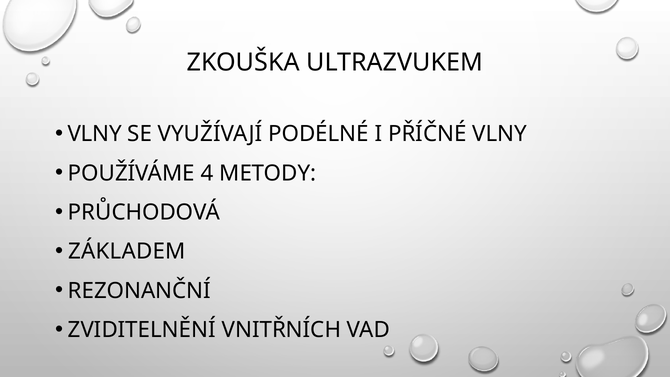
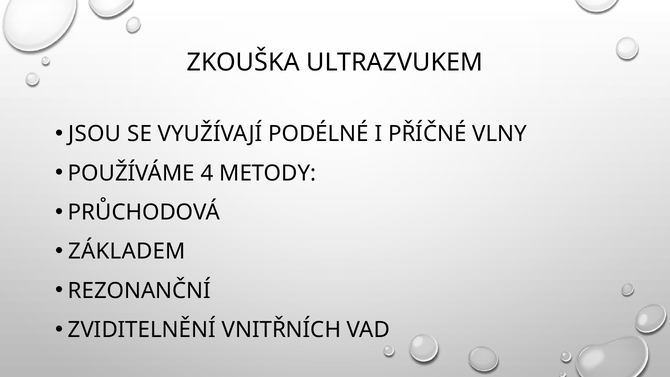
VLNY at (95, 134): VLNY -> JSOU
